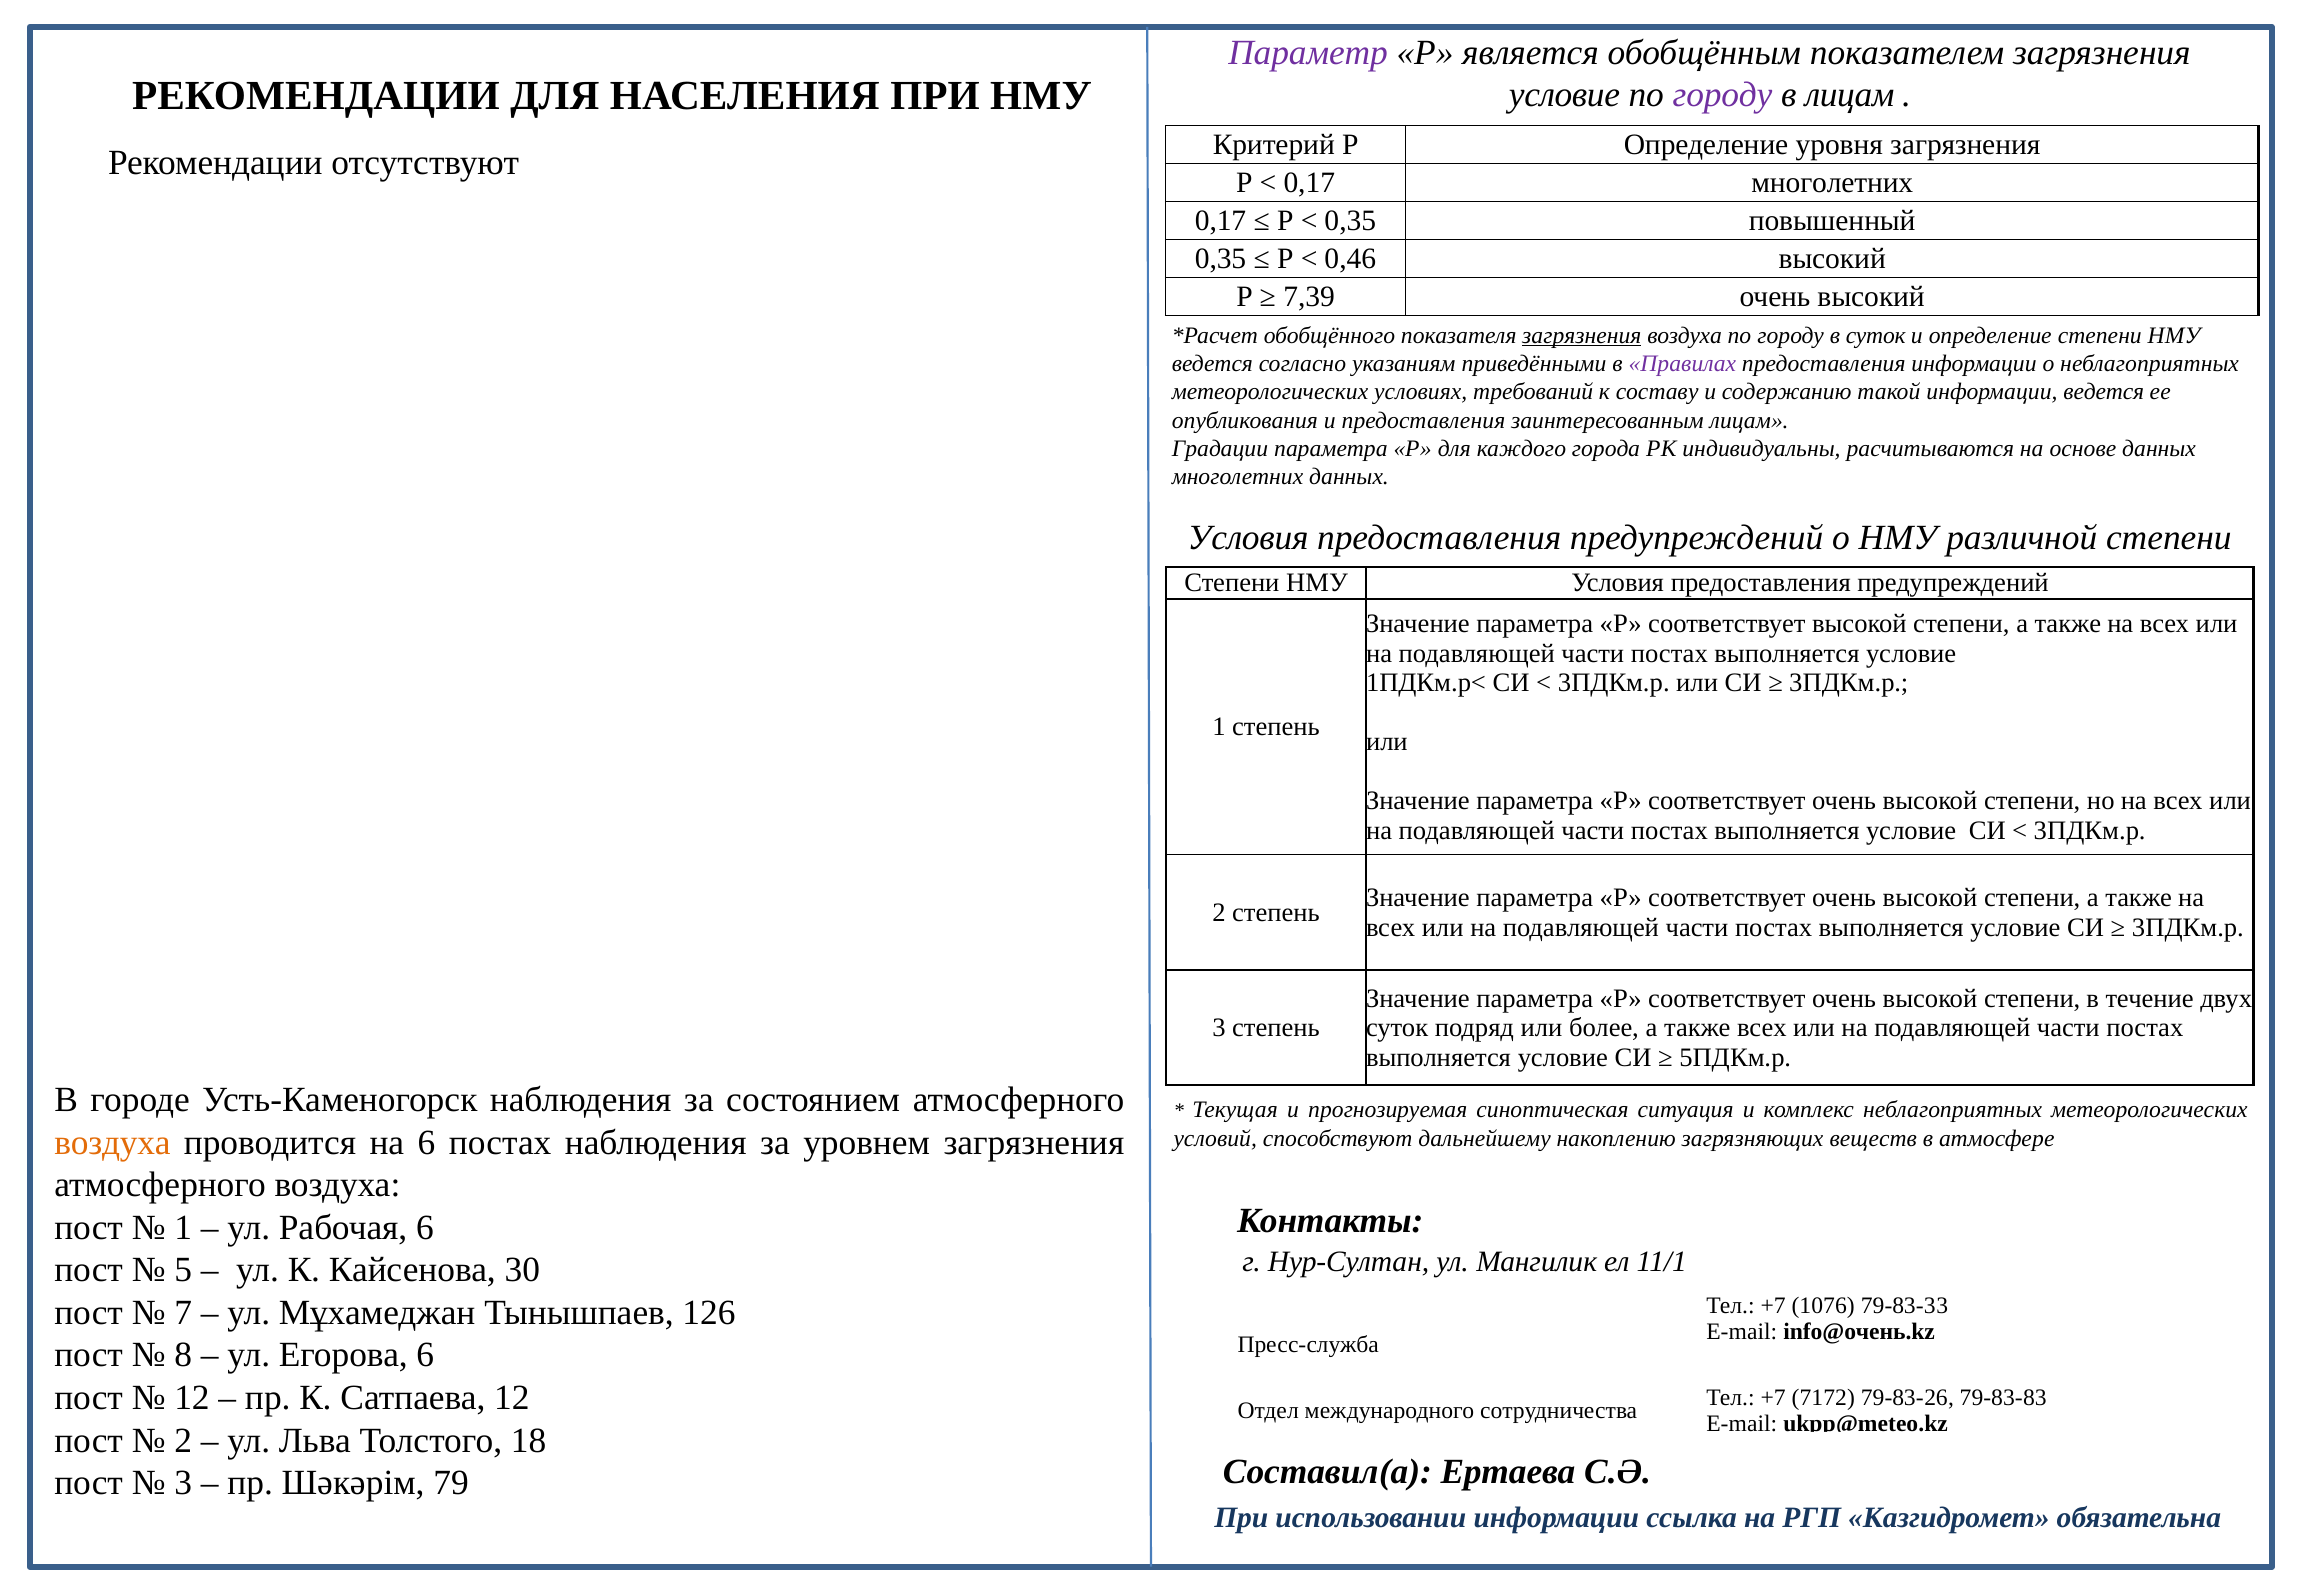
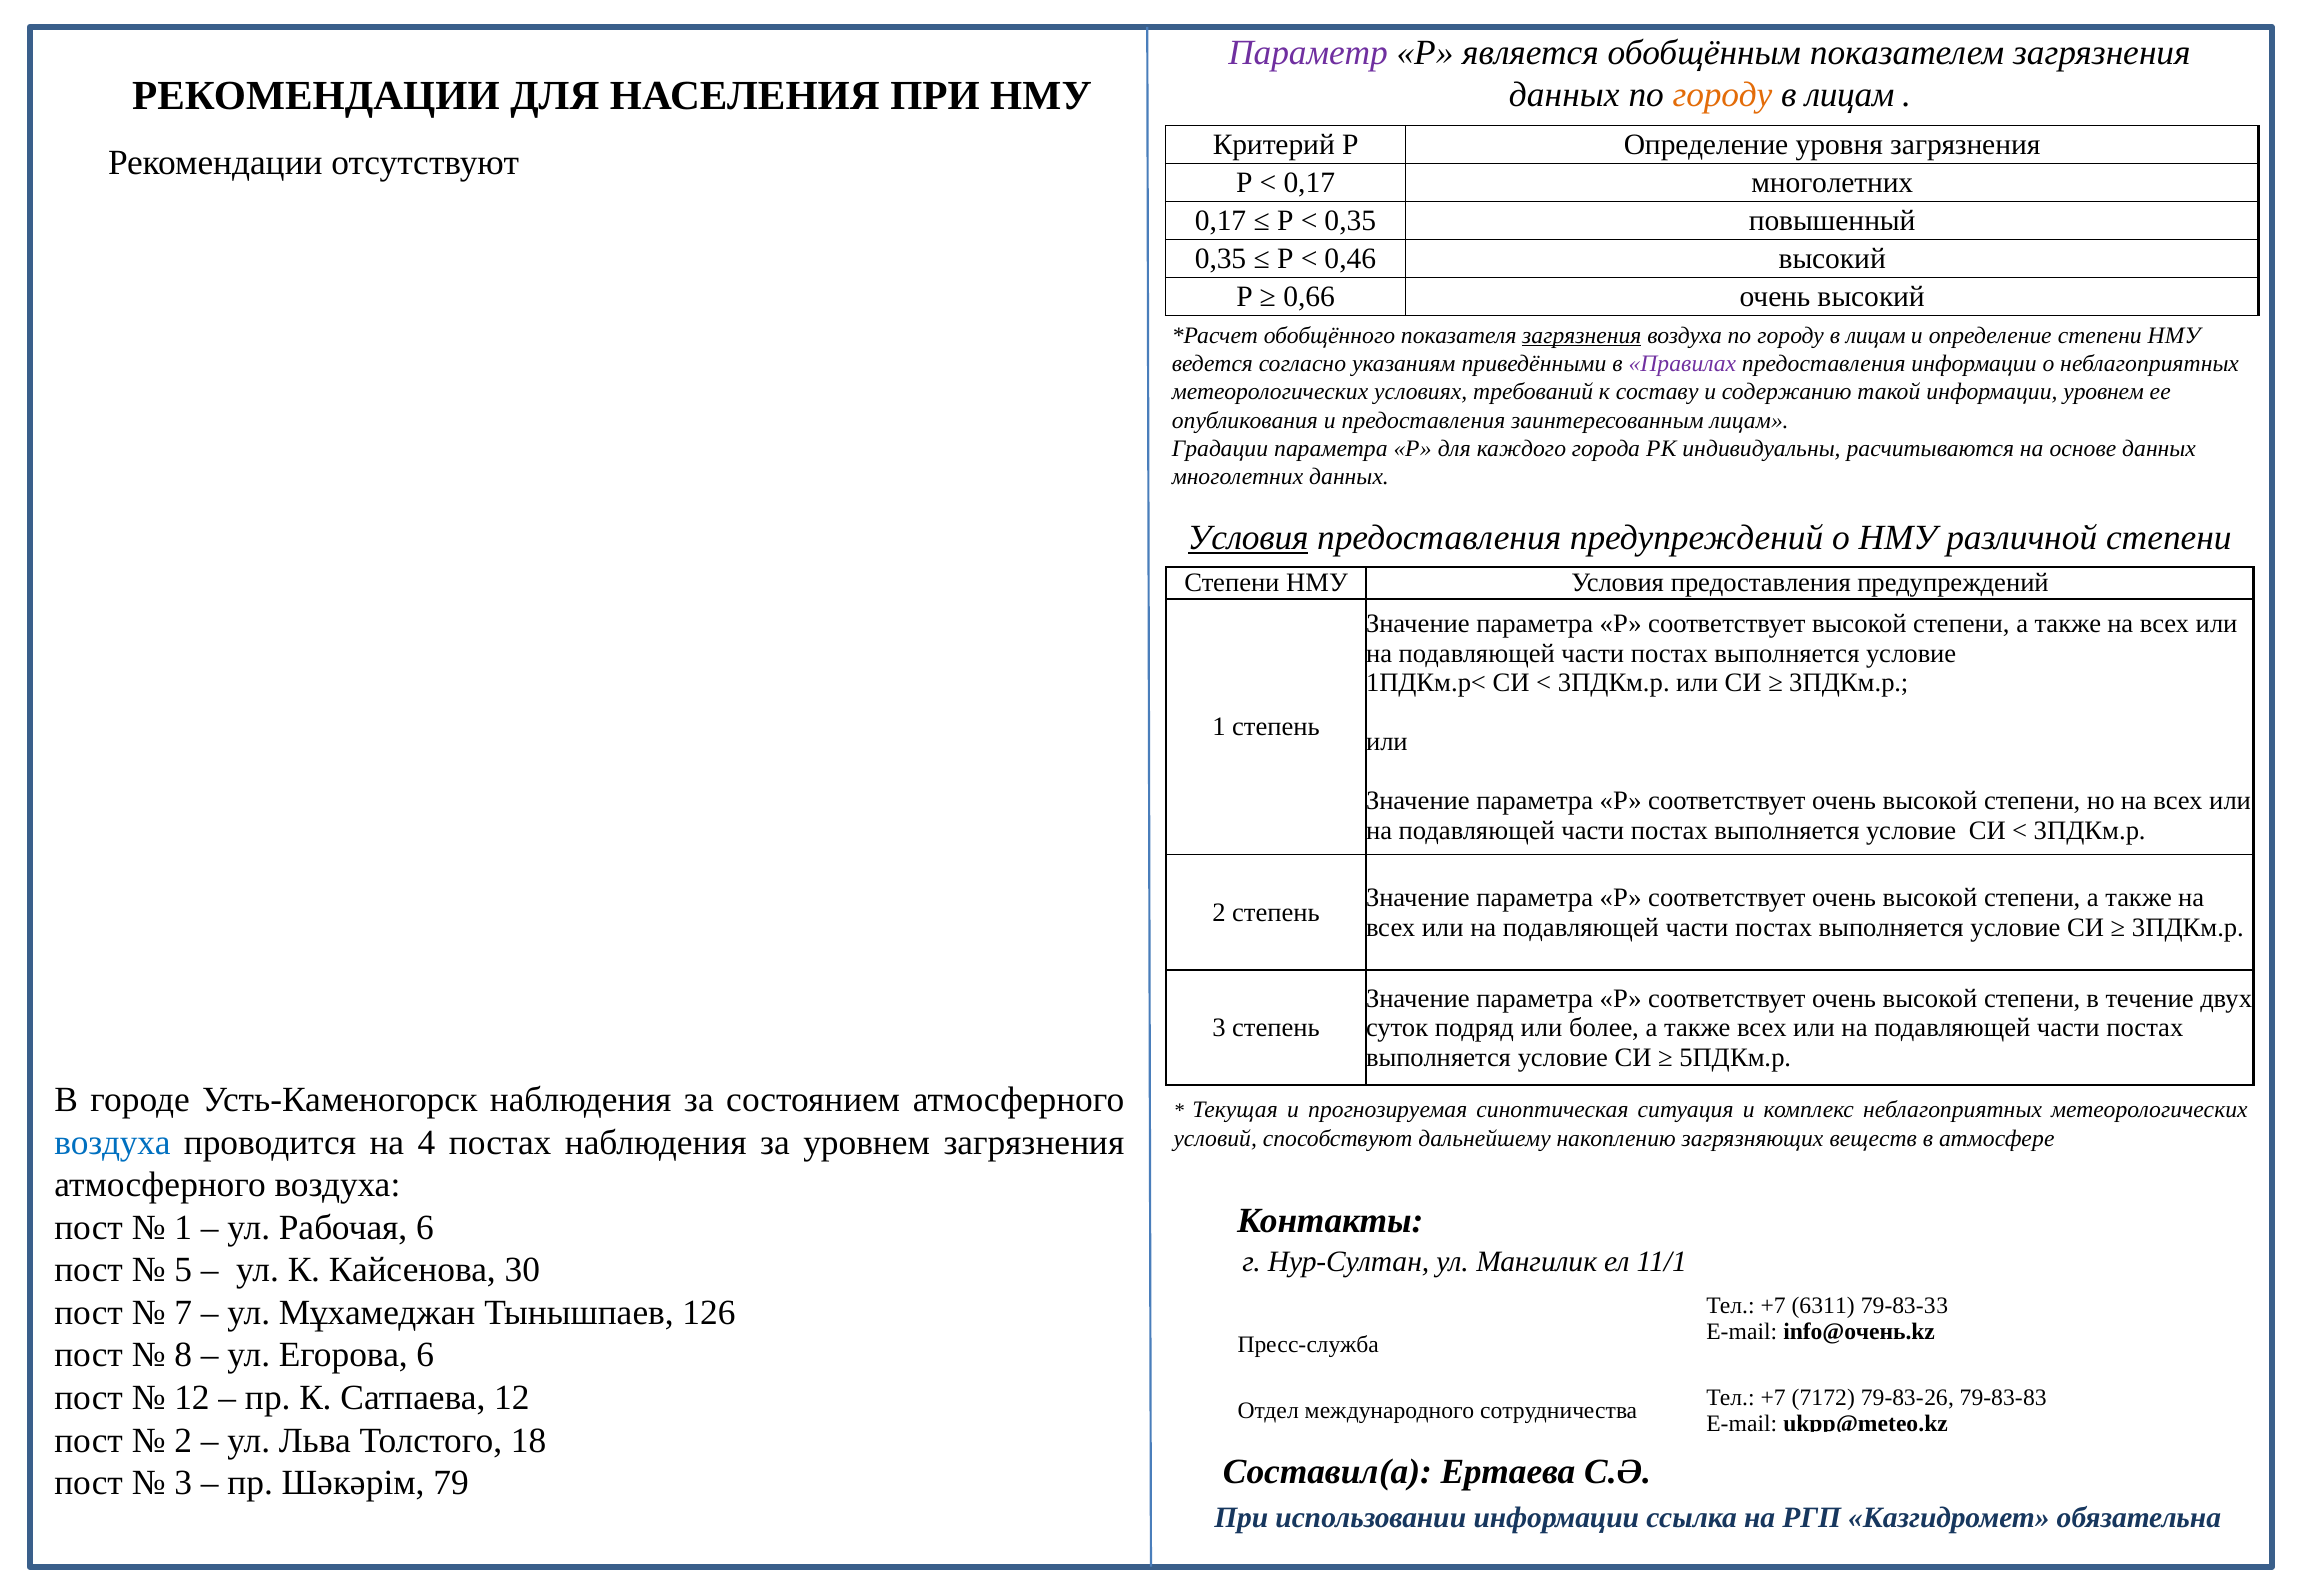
условие at (1564, 95): условие -> данных
городу at (1722, 95) colour: purple -> orange
7,39: 7,39 -> 0,66
суток at (1876, 335): суток -> лицам
информации ведется: ведется -> уровнем
Условия at (1248, 537) underline: none -> present
воздуха at (112, 1143) colour: orange -> blue
на 6: 6 -> 4
1076: 1076 -> 6311
